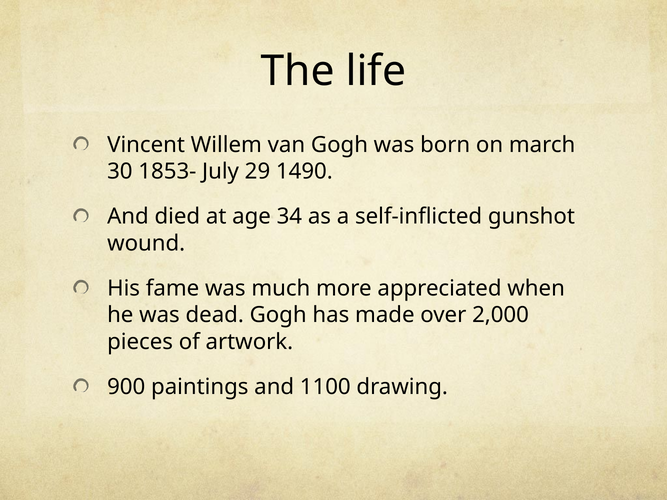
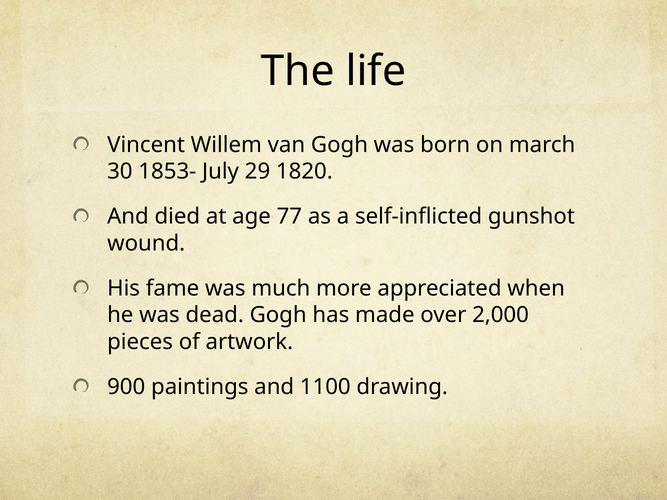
1490: 1490 -> 1820
34: 34 -> 77
